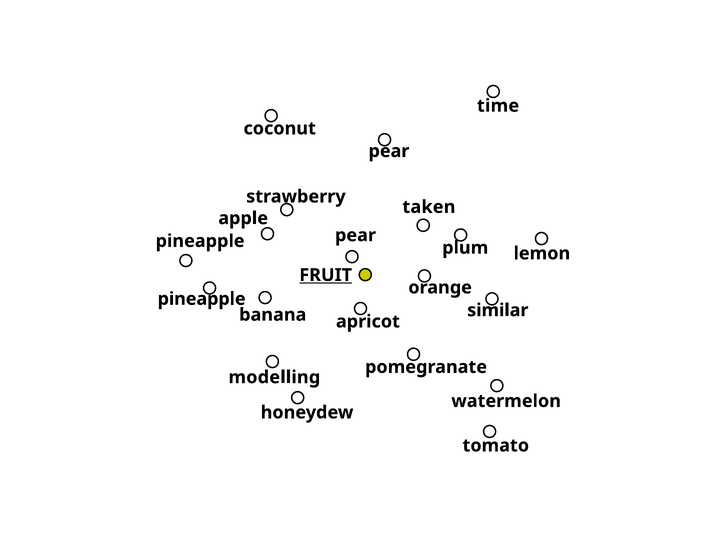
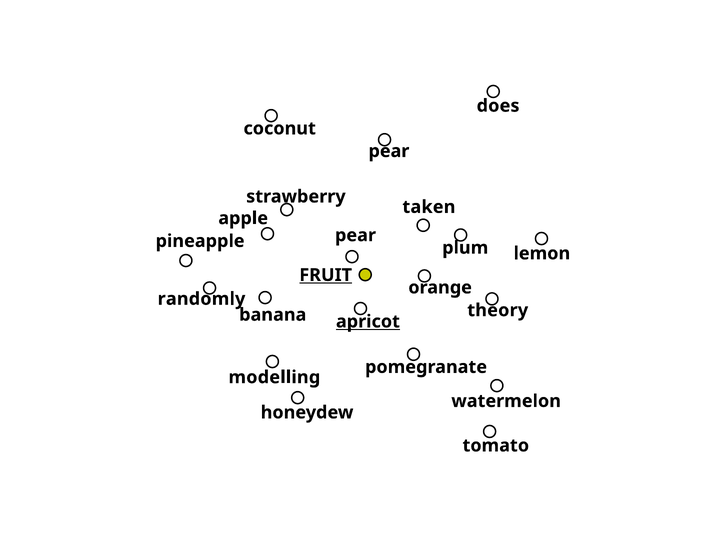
time: time -> does
pineapple at (202, 299): pineapple -> randomly
similar: similar -> theory
apricot underline: none -> present
